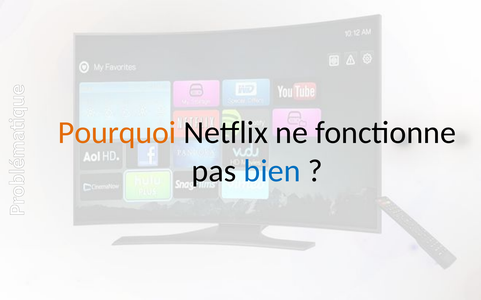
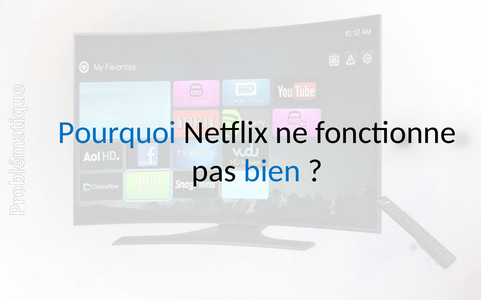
Pourquoi colour: orange -> blue
